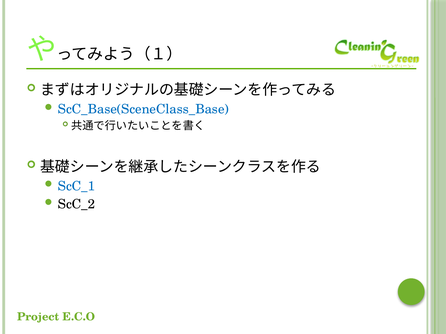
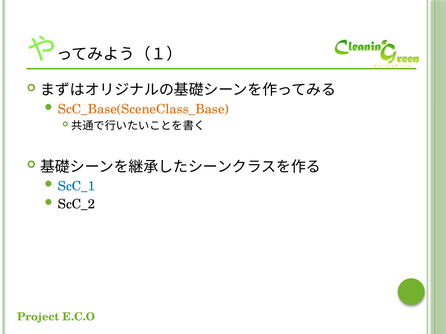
ScC_Base(SceneClass_Base colour: blue -> orange
